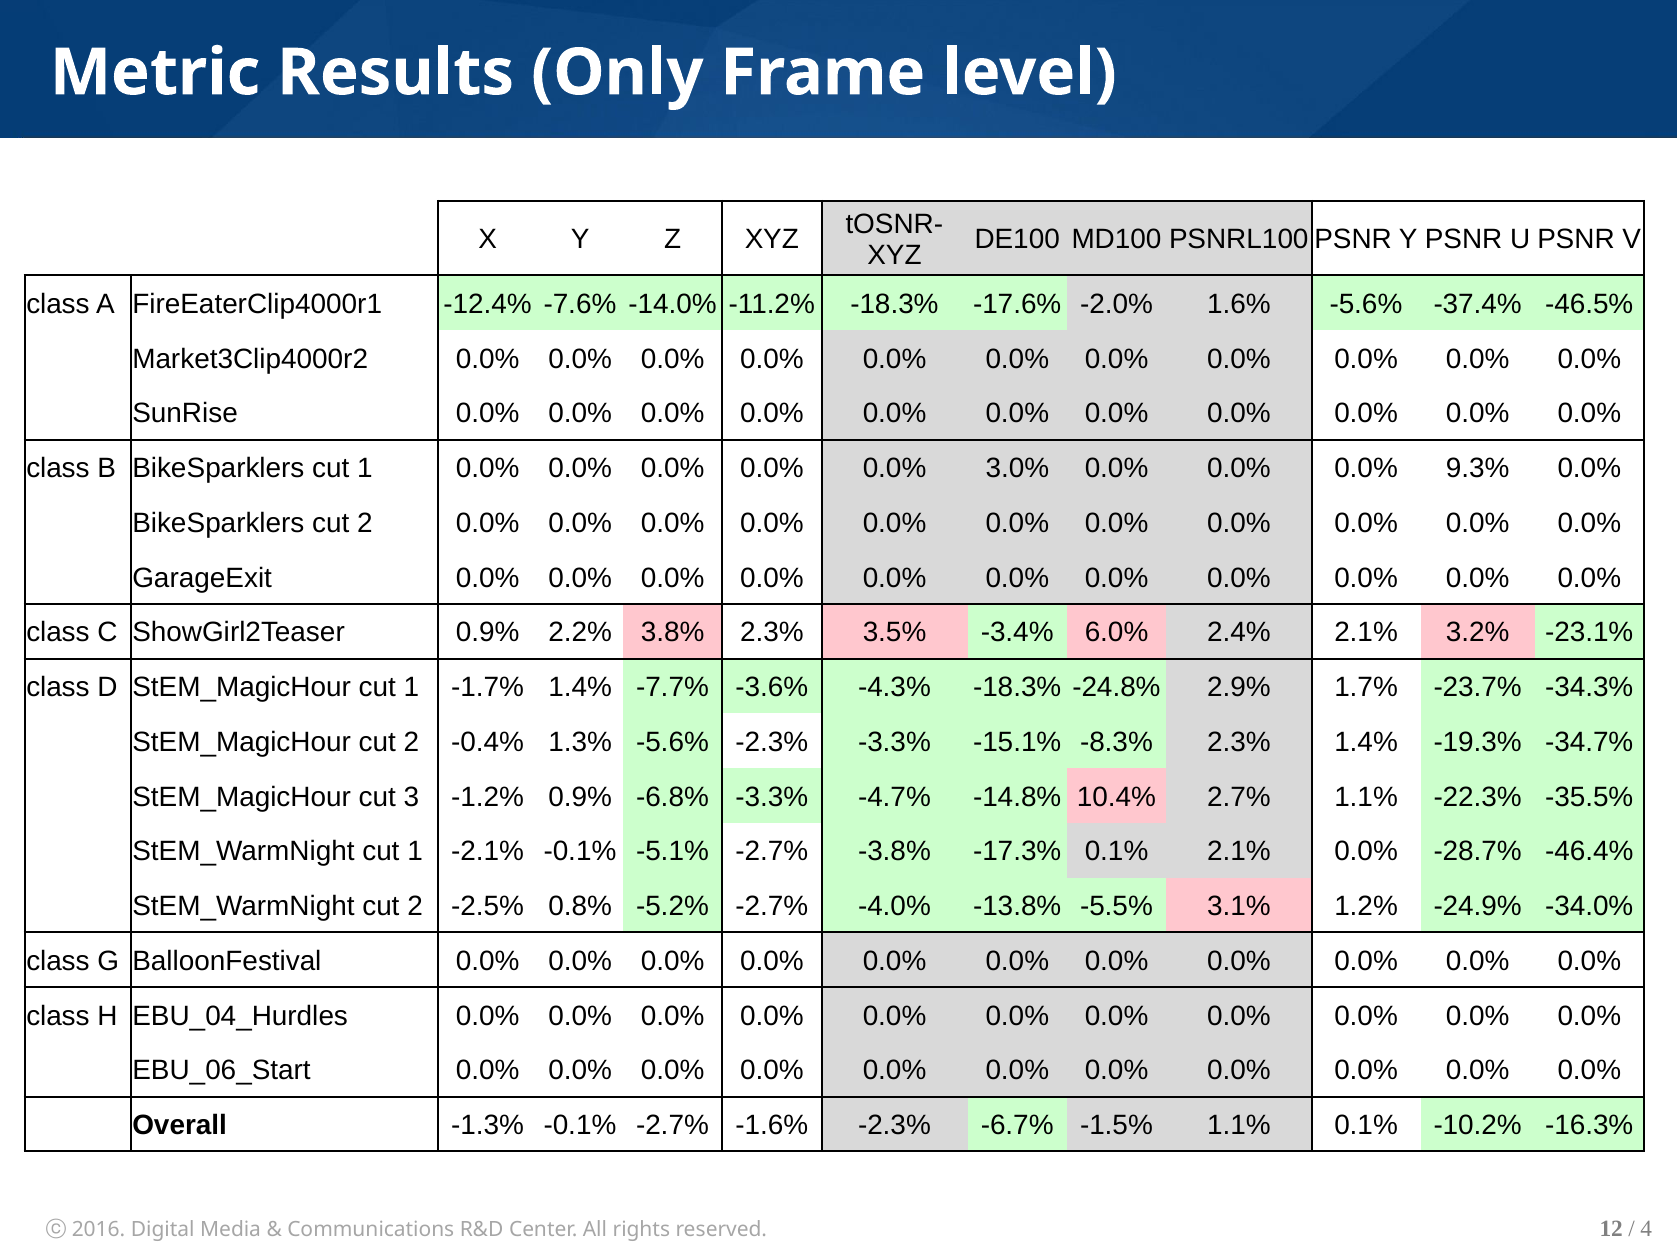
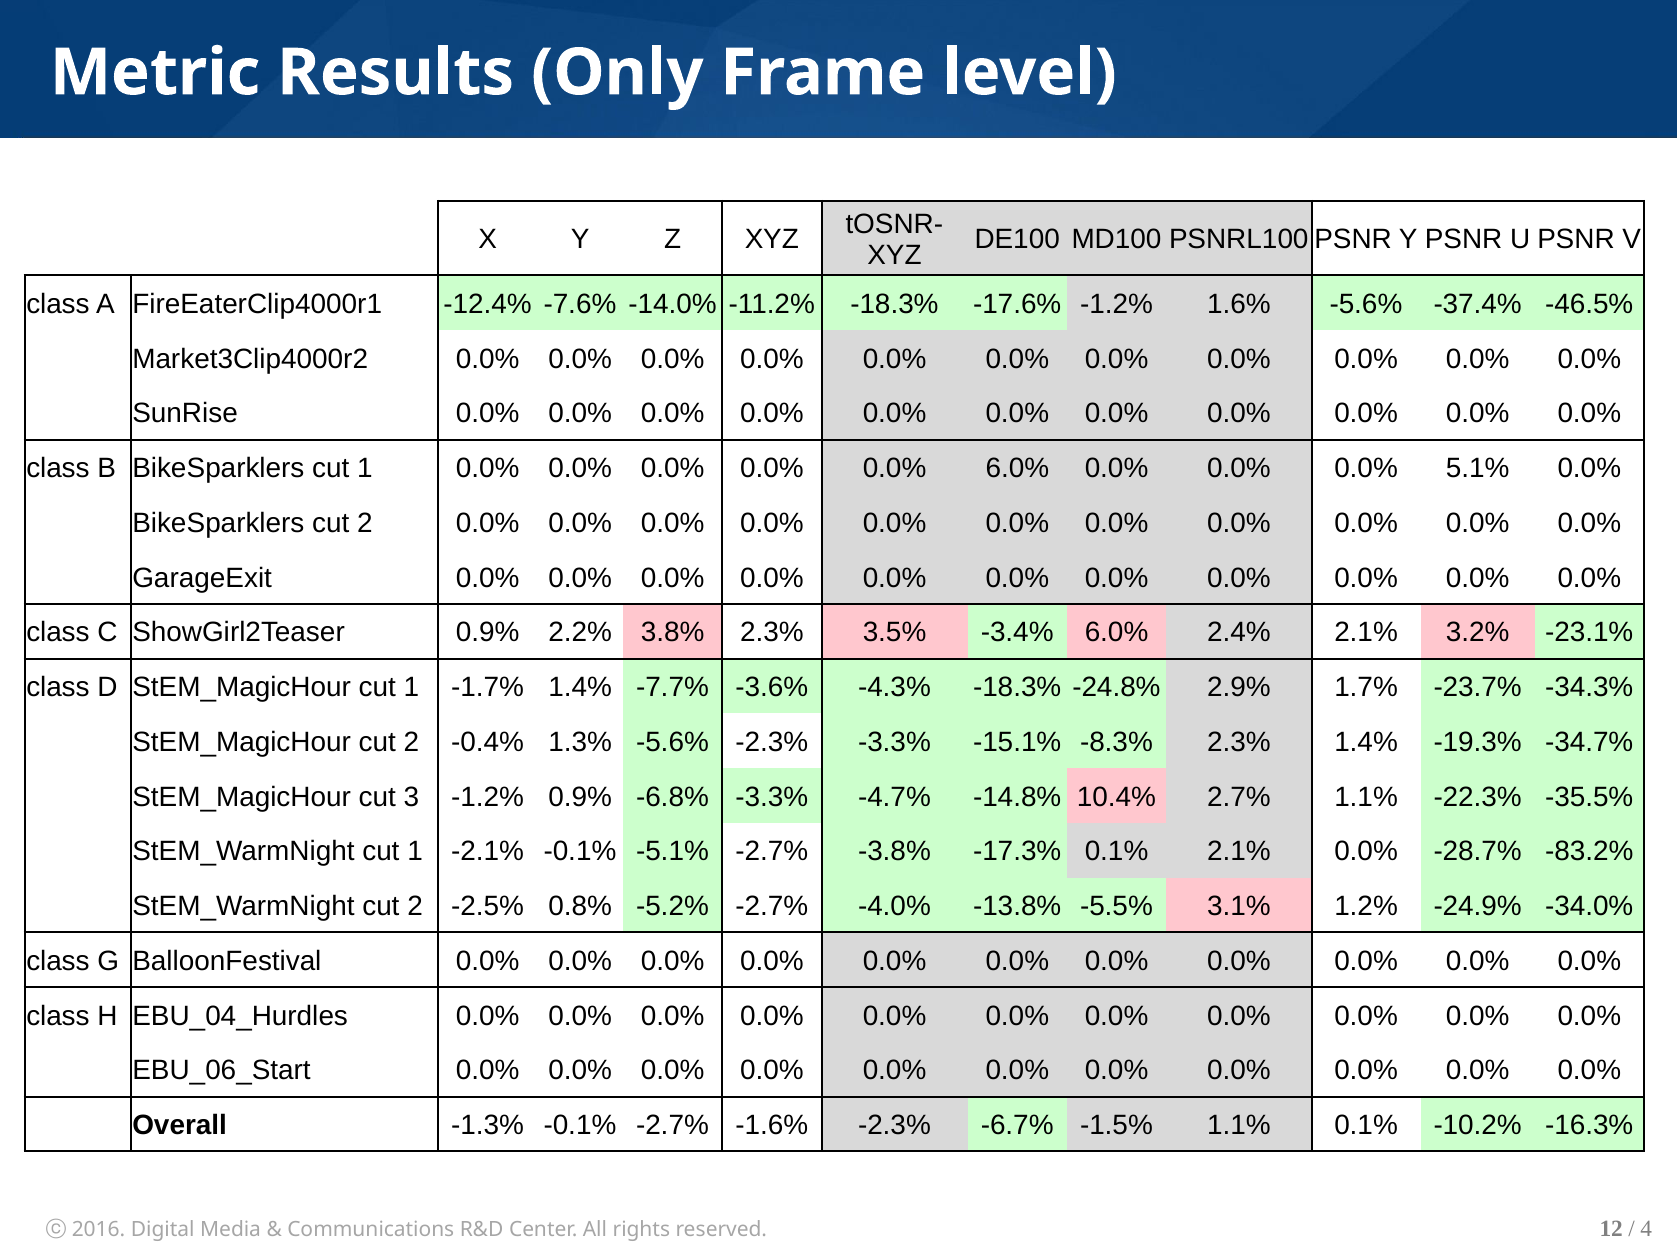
-17.6% -2.0%: -2.0% -> -1.2%
0.0% 3.0%: 3.0% -> 6.0%
9.3%: 9.3% -> 5.1%
-46.4%: -46.4% -> -83.2%
